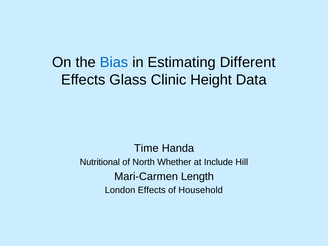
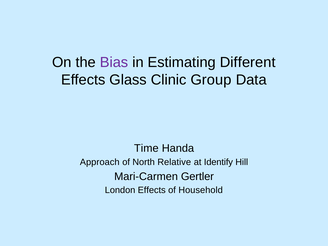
Bias colour: blue -> purple
Height: Height -> Group
Nutritional: Nutritional -> Approach
Whether: Whether -> Relative
Include: Include -> Identify
Length: Length -> Gertler
